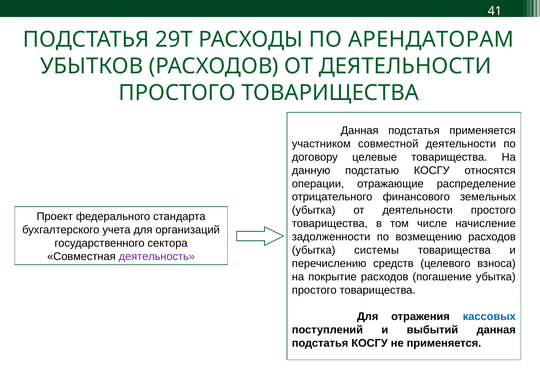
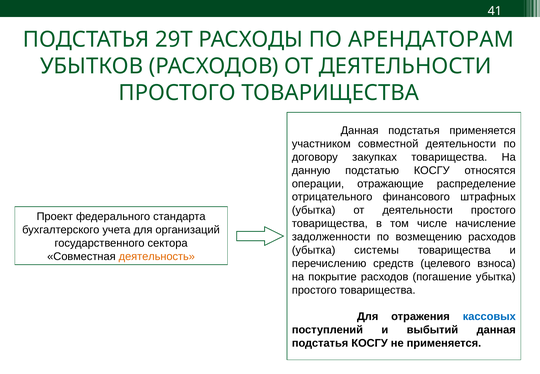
целевые: целевые -> закупках
земельных: земельных -> штрафных
деятельность colour: purple -> orange
